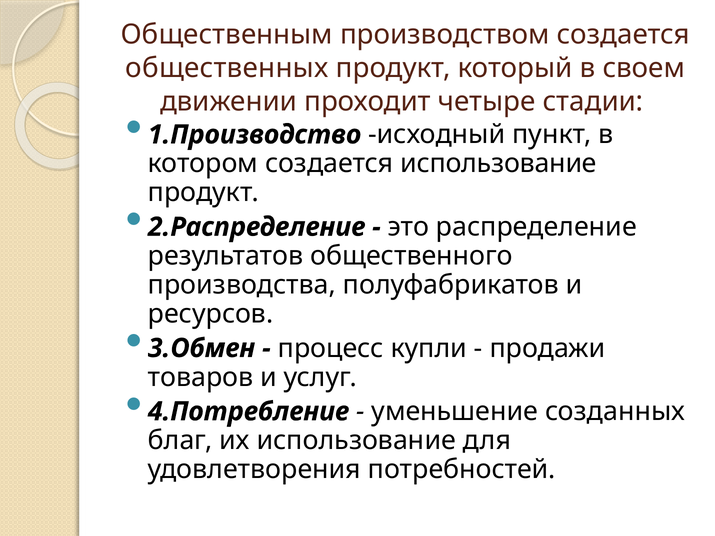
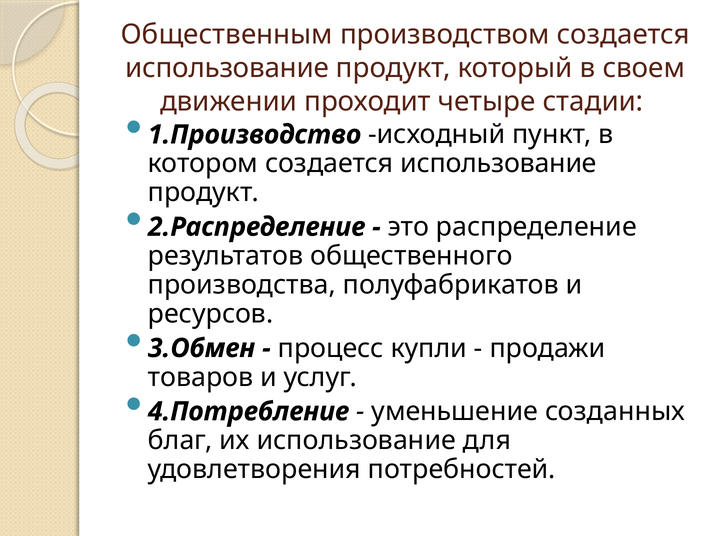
общественных at (227, 68): общественных -> использование
